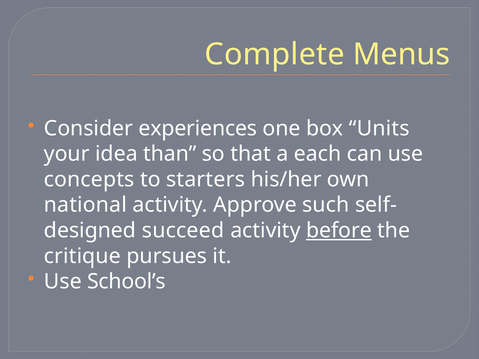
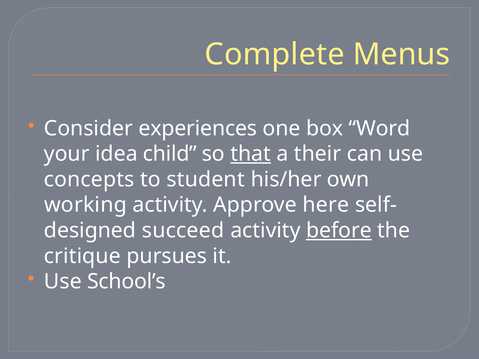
Units: Units -> Word
than: than -> child
that underline: none -> present
each: each -> their
starters: starters -> student
national: national -> working
such: such -> here
